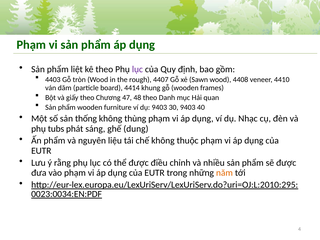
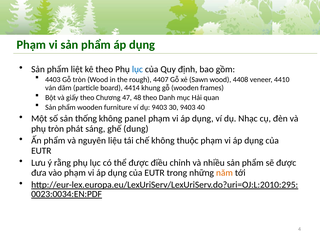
lục at (137, 69) colour: purple -> blue
thùng: thùng -> panel
phụ tubs: tubs -> tròn
